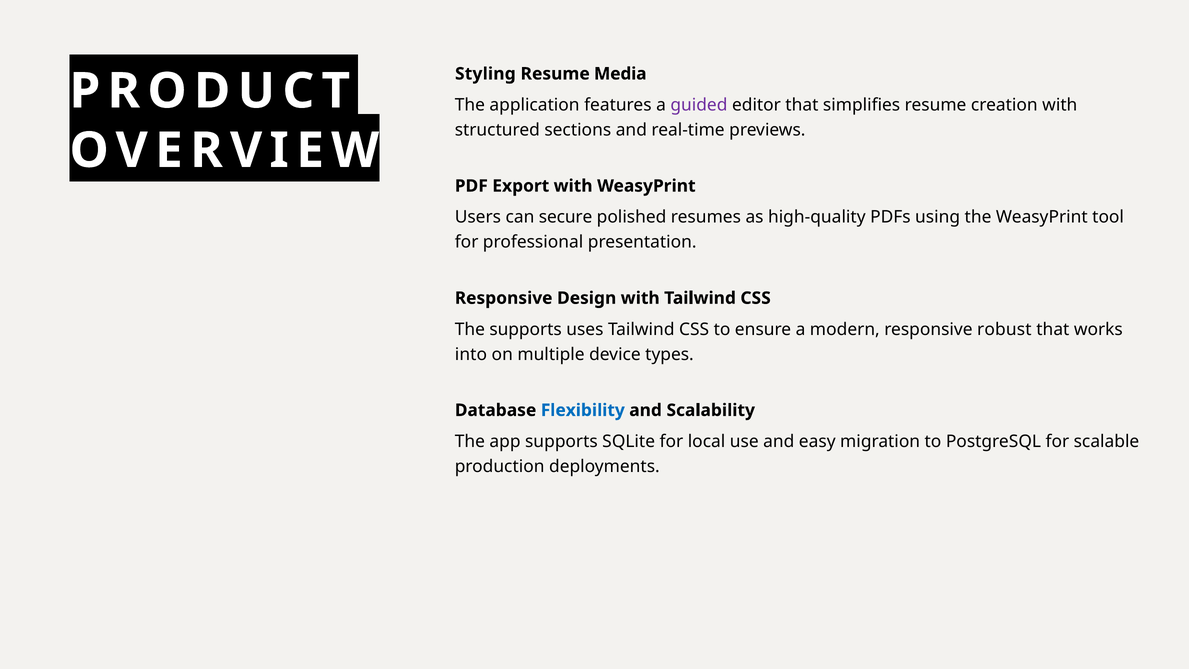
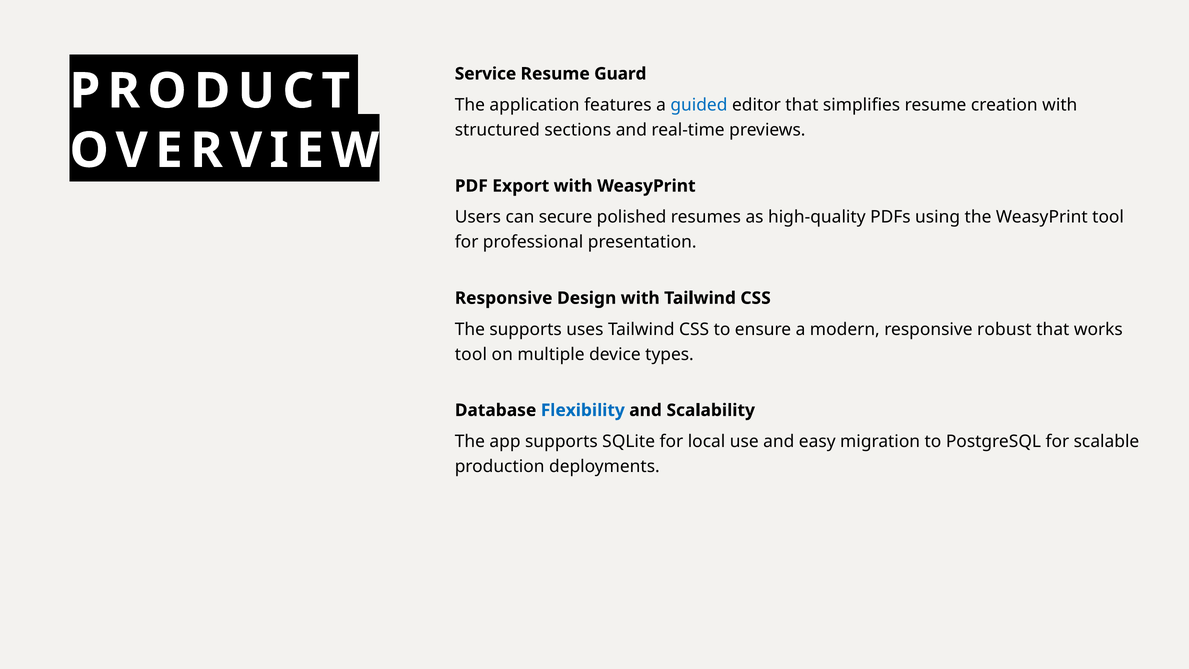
Styling: Styling -> Service
Media: Media -> Guard
guided colour: purple -> blue
into at (471, 354): into -> tool
